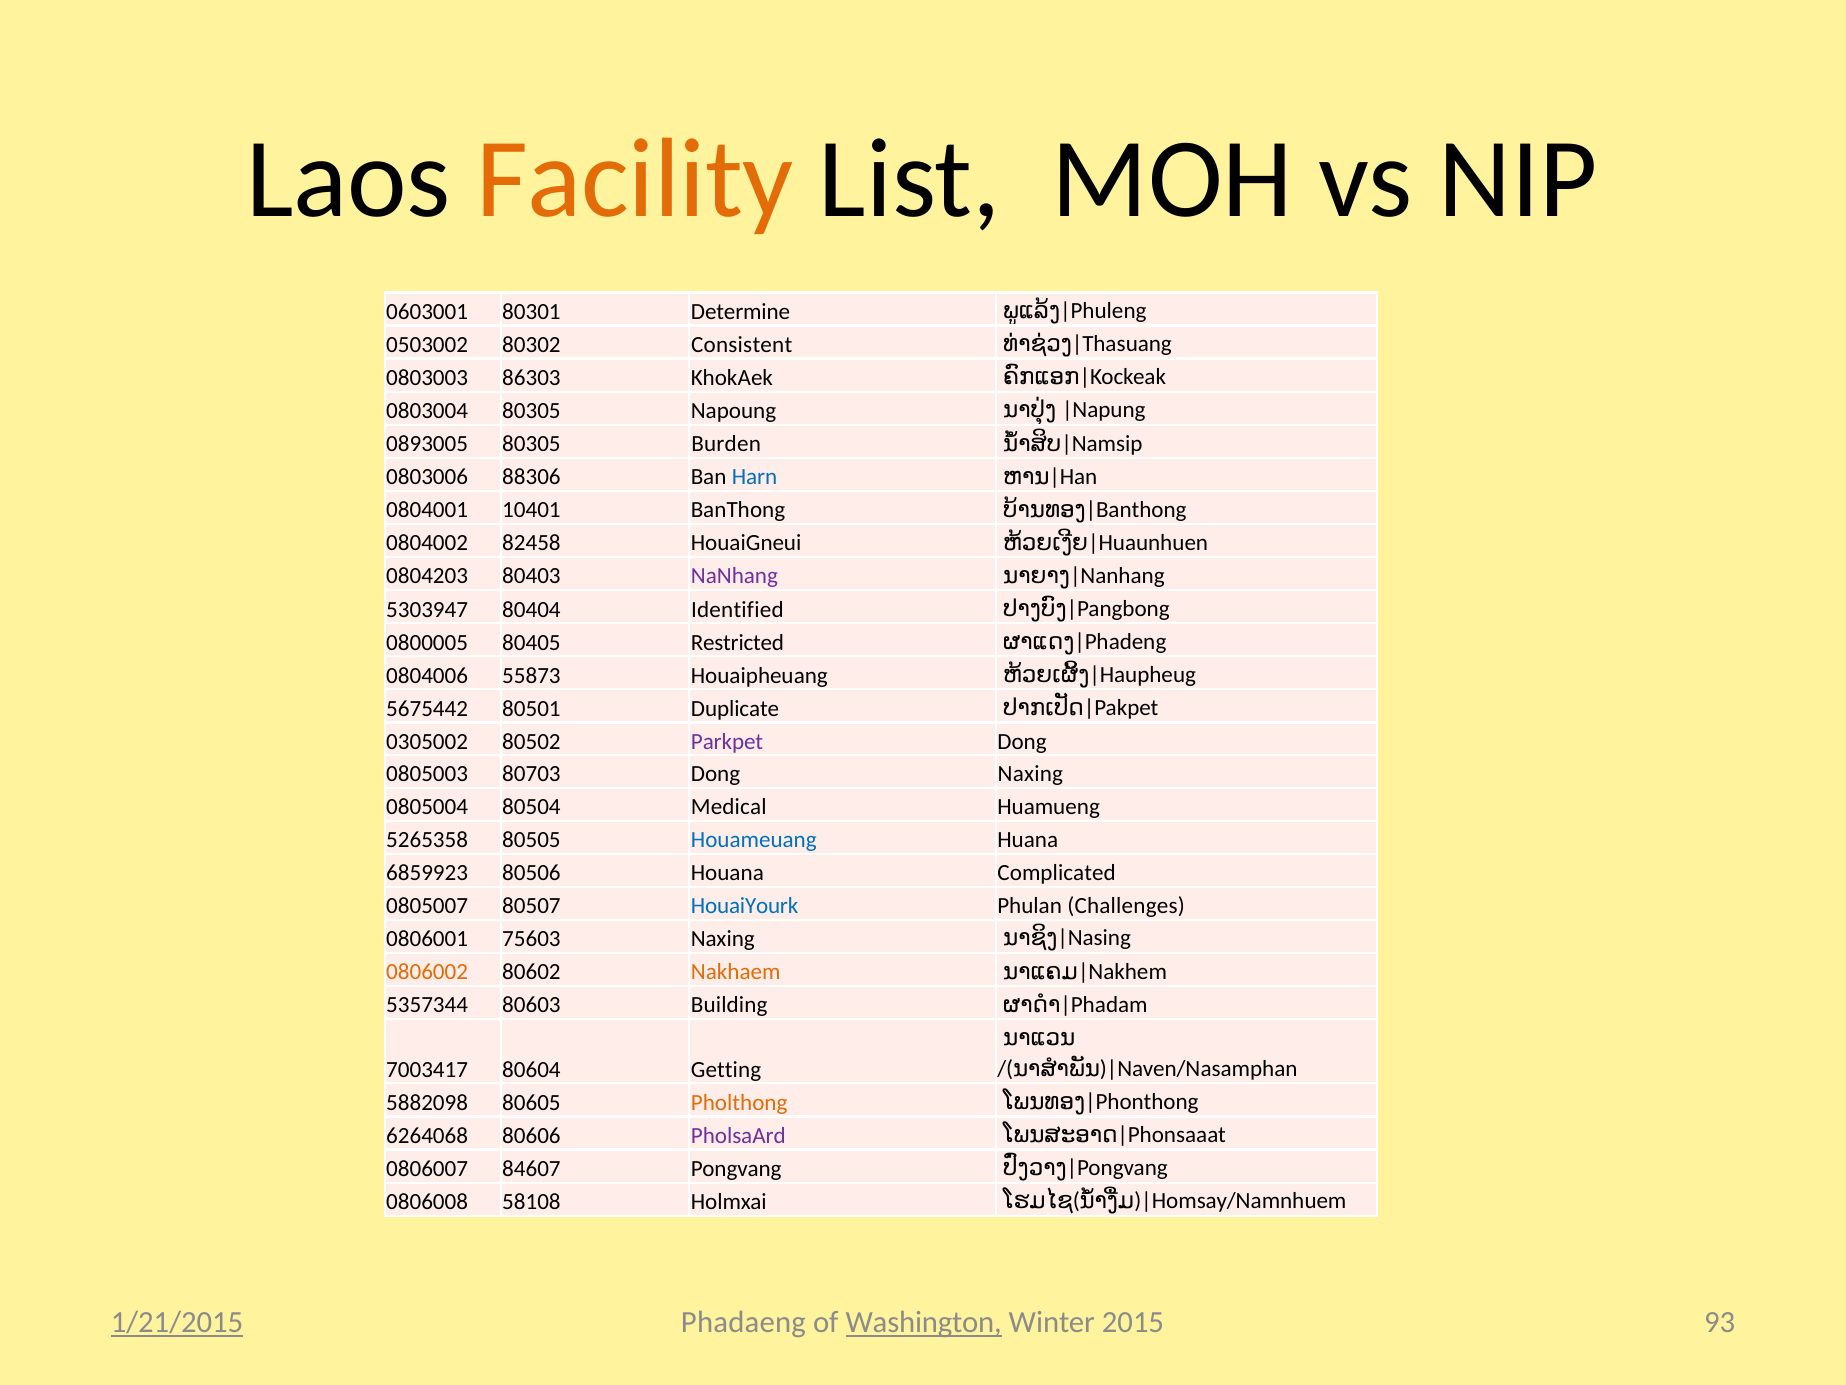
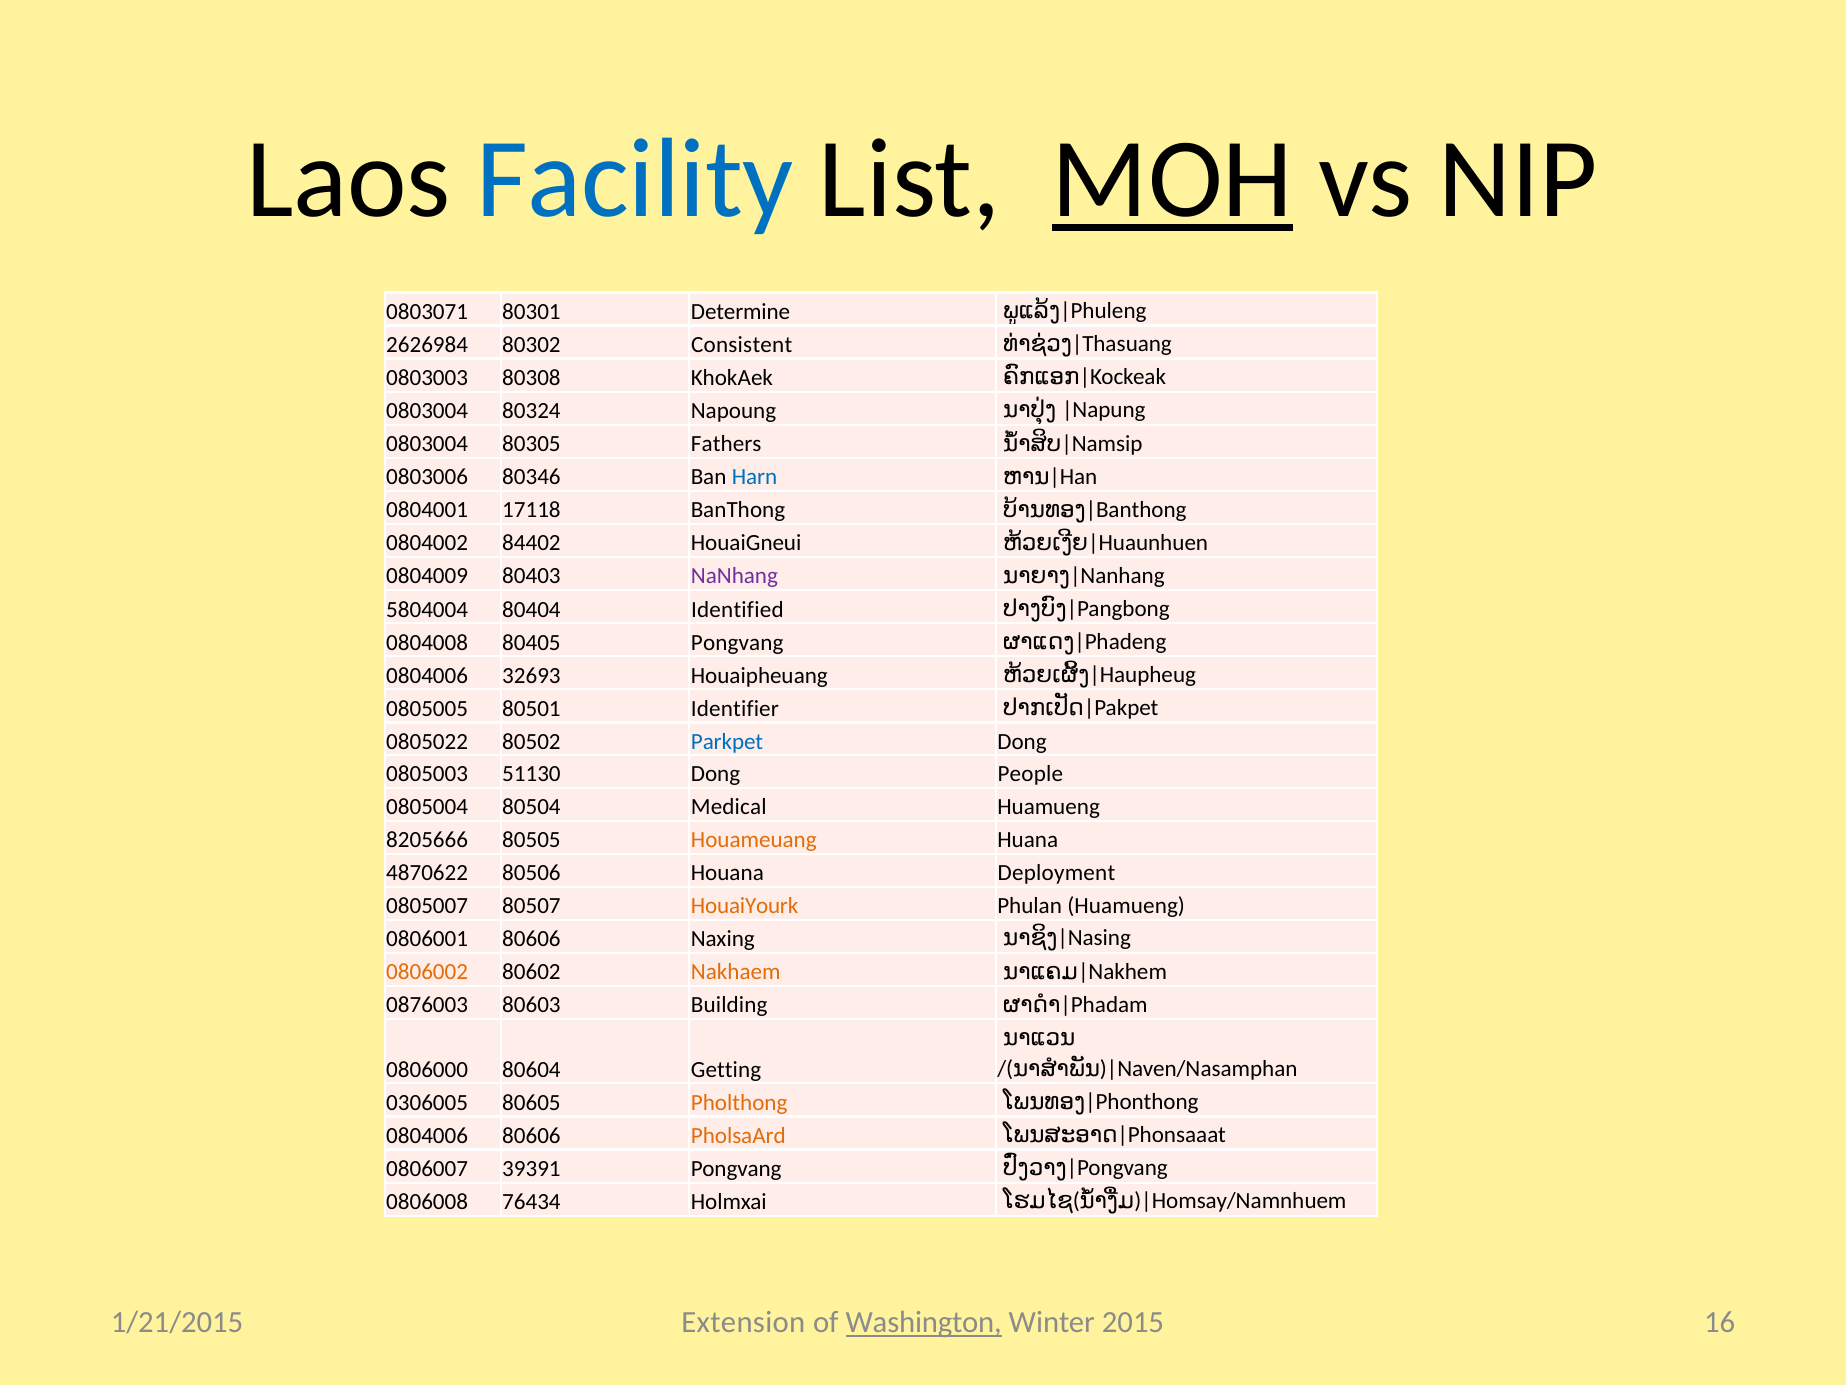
Facility colour: orange -> blue
MOH underline: none -> present
0603001: 0603001 -> 0803071
0503002: 0503002 -> 2626984
86303: 86303 -> 80308
0803004 80305: 80305 -> 80324
0893005 at (427, 444): 0893005 -> 0803004
Burden: Burden -> Fathers
88306: 88306 -> 80346
10401: 10401 -> 17118
82458: 82458 -> 84402
0804203: 0804203 -> 0804009
5303947: 5303947 -> 5804004
0800005: 0800005 -> 0804008
80405 Restricted: Restricted -> Pongvang
55873: 55873 -> 32693
5675442: 5675442 -> 0805005
Duplicate: Duplicate -> Identifier
0305002: 0305002 -> 0805022
Parkpet colour: purple -> blue
80703: 80703 -> 51130
Dong Naxing: Naxing -> People
5265358: 5265358 -> 8205666
Houameuang colour: blue -> orange
6859923: 6859923 -> 4870622
Complicated: Complicated -> Deployment
HouaiYourk colour: blue -> orange
Phulan Challenges: Challenges -> Huamueng
0806001 75603: 75603 -> 80606
5357344: 5357344 -> 0876003
7003417: 7003417 -> 0806000
5882098: 5882098 -> 0306005
6264068 at (427, 1135): 6264068 -> 0804006
PholsaArd colour: purple -> orange
84607: 84607 -> 39391
58108: 58108 -> 76434
Phadaeng: Phadaeng -> Extension
93: 93 -> 16
1/21/2015 underline: present -> none
